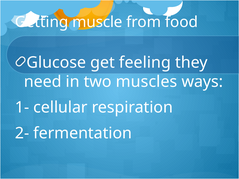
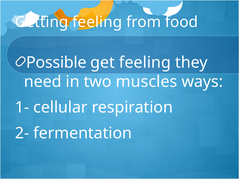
Getting muscle: muscle -> feeling
Glucose: Glucose -> Possible
